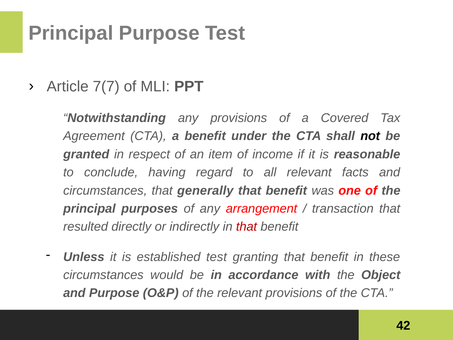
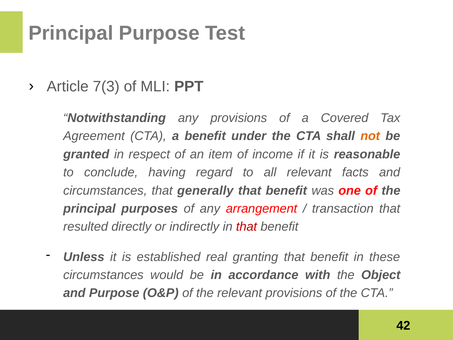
7(7: 7(7 -> 7(3
not colour: black -> orange
established test: test -> real
